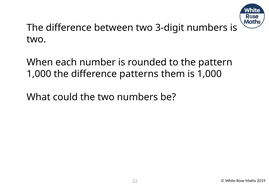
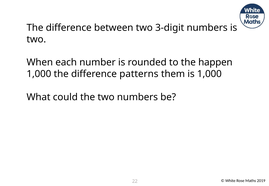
pattern: pattern -> happen
